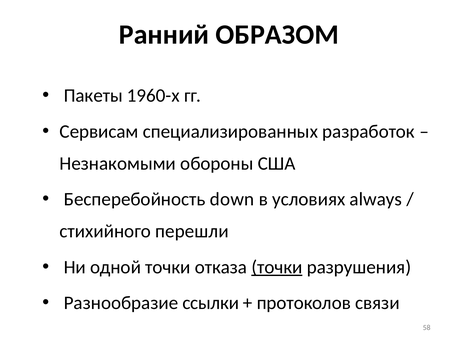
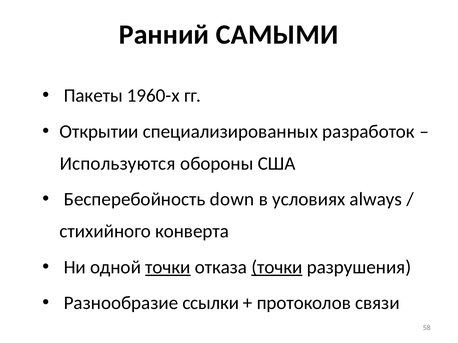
ОБРАЗОМ: ОБРАЗОМ -> САМЫМИ
Сервисам: Сервисам -> Открытии
Незнакомыми: Незнакомыми -> Используются
перешли: перешли -> конверта
точки at (168, 268) underline: none -> present
